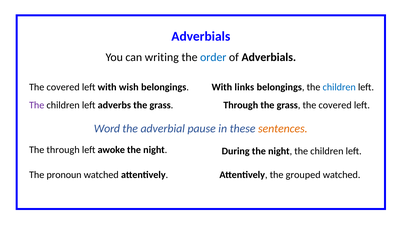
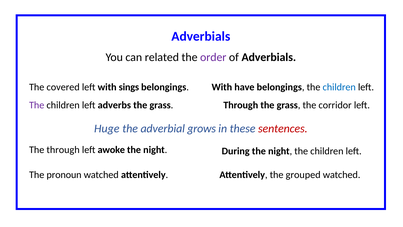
writing: writing -> related
order colour: blue -> purple
wish: wish -> sings
links: links -> have
grass the covered: covered -> corridor
Word: Word -> Huge
pause: pause -> grows
sentences colour: orange -> red
